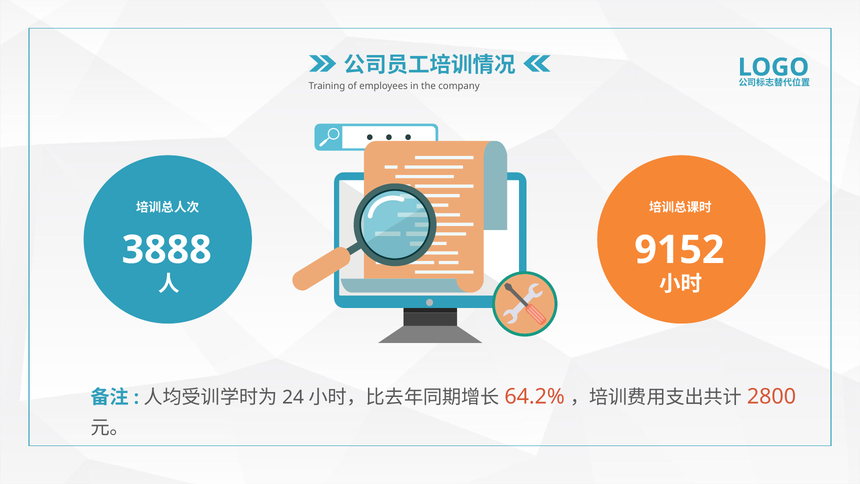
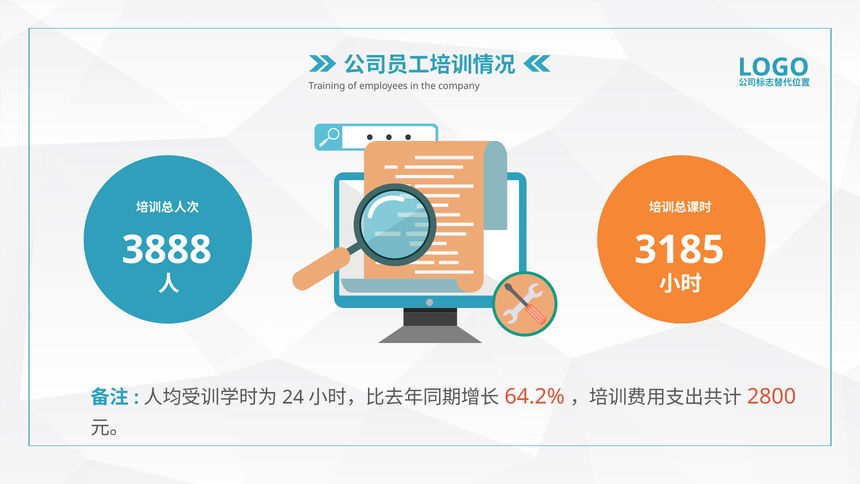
9152: 9152 -> 3185
